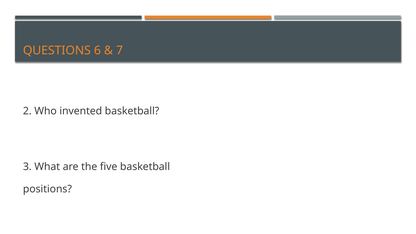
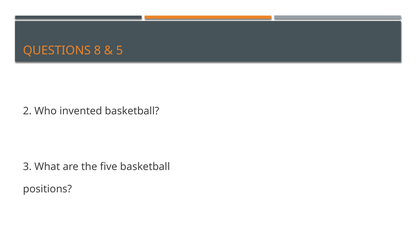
6: 6 -> 8
7: 7 -> 5
